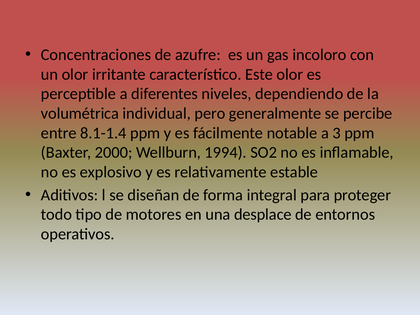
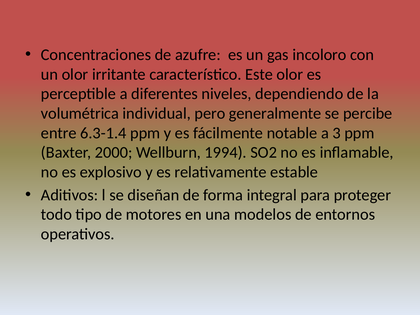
8.1-1.4: 8.1-1.4 -> 6.3-1.4
desplace: desplace -> modelos
